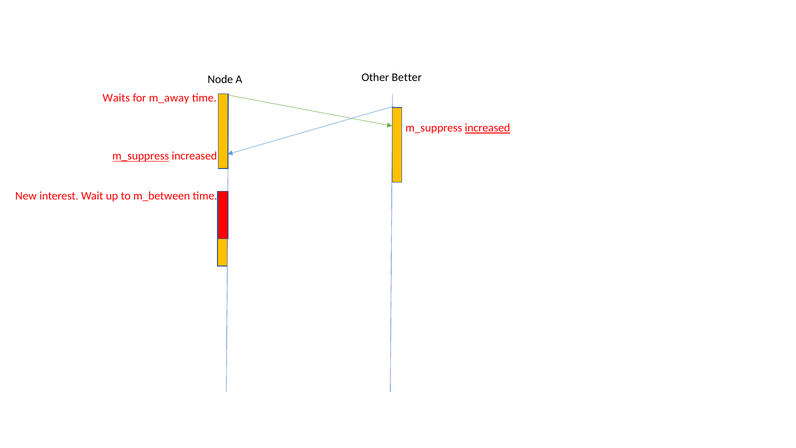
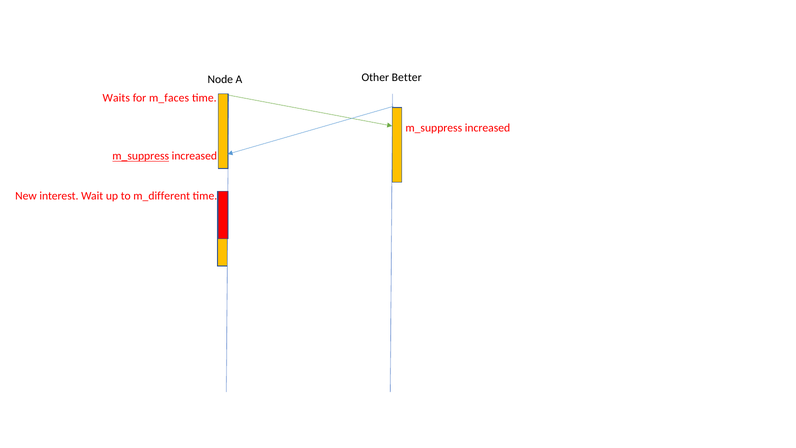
m_away: m_away -> m_faces
increased at (487, 128) underline: present -> none
m_between: m_between -> m_different
